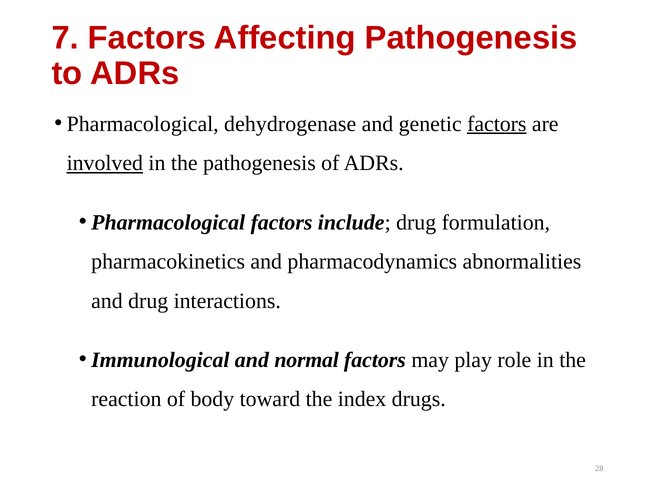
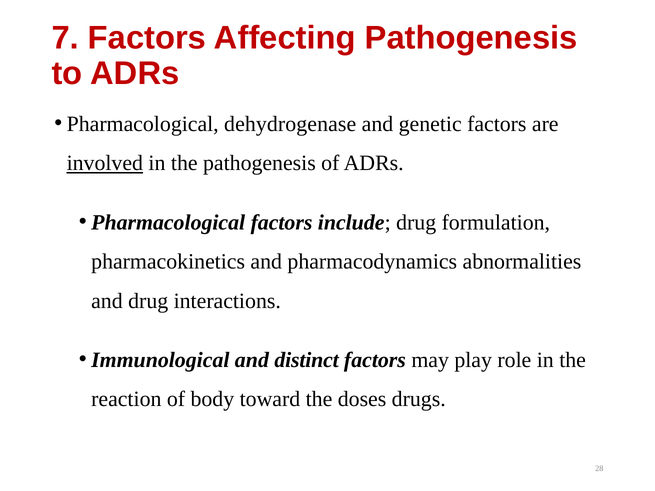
factors at (497, 124) underline: present -> none
normal: normal -> distinct
index: index -> doses
